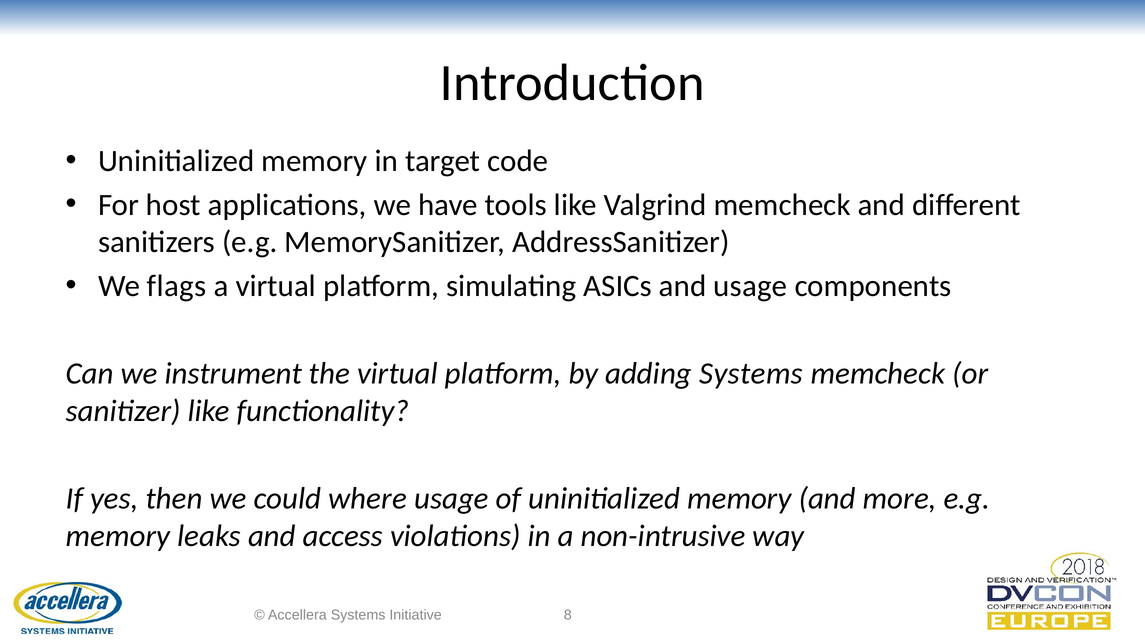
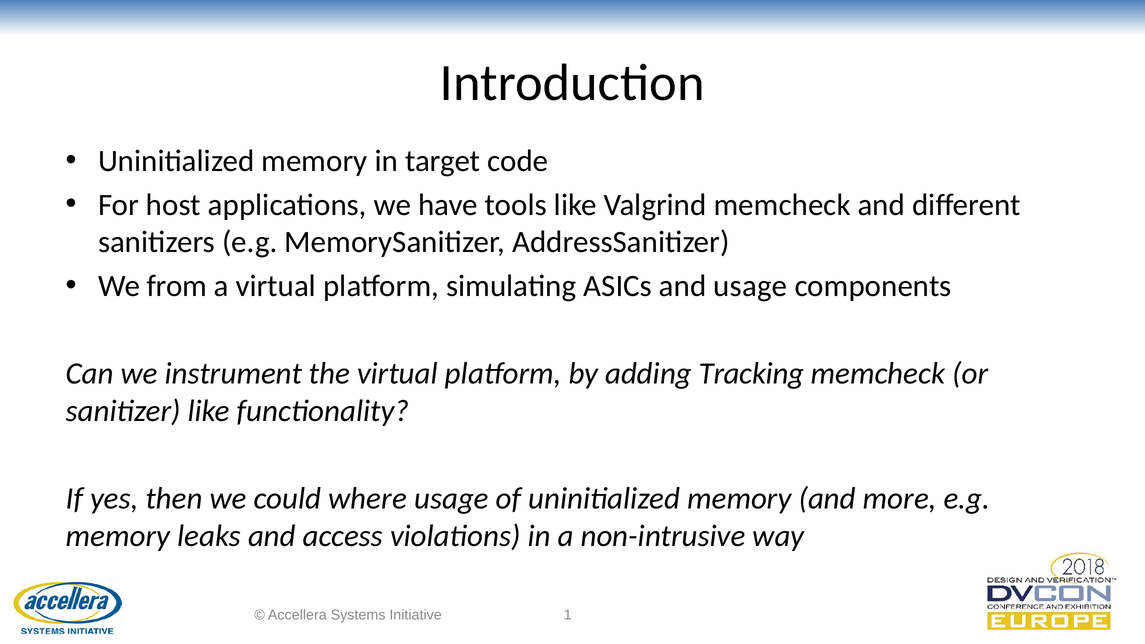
flags: flags -> from
adding Systems: Systems -> Tracking
8: 8 -> 1
